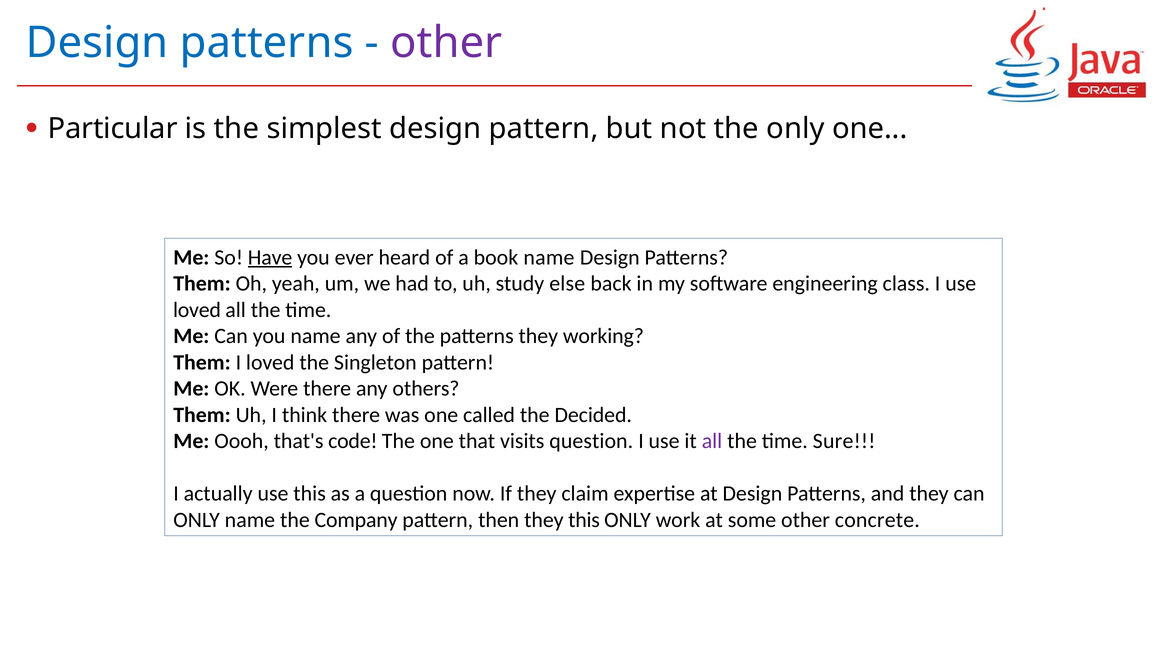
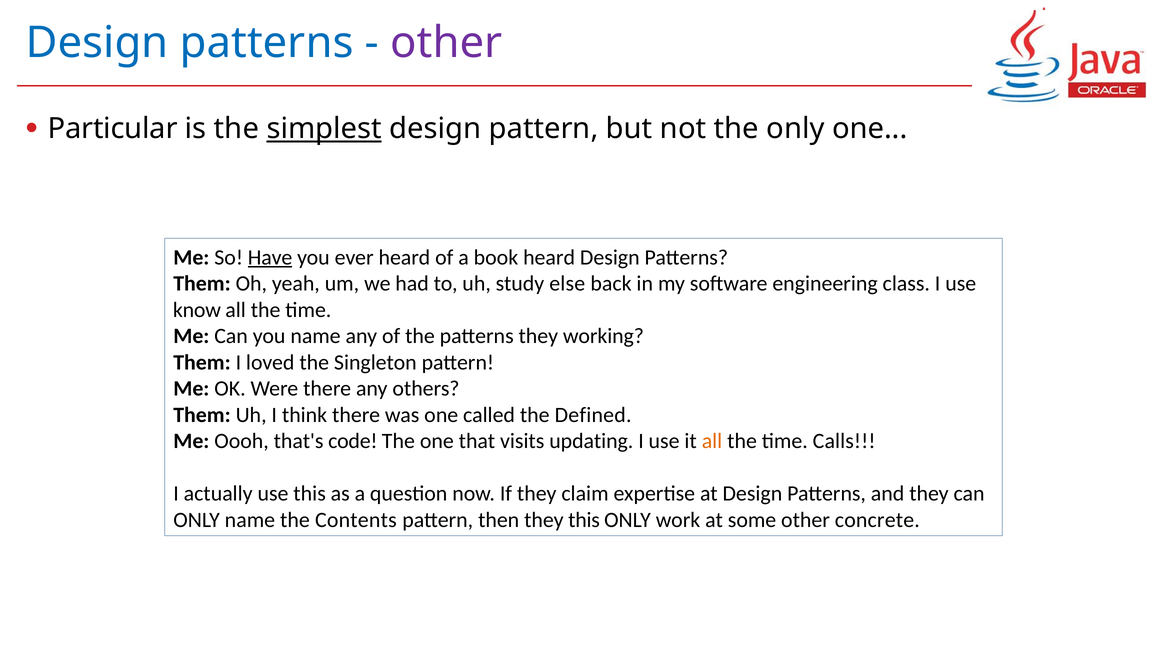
simplest underline: none -> present
book name: name -> heard
loved at (197, 310): loved -> know
Decided: Decided -> Defined
visits question: question -> updating
all at (712, 441) colour: purple -> orange
Sure: Sure -> Calls
Company: Company -> Contents
